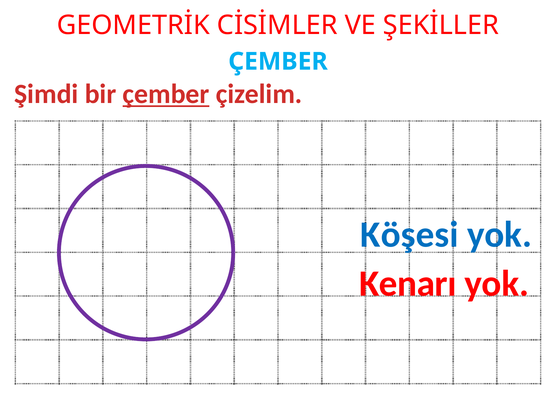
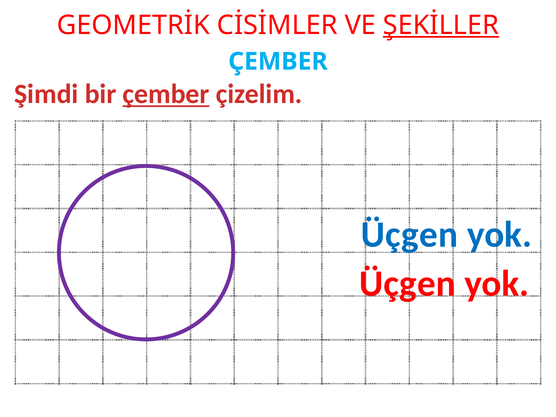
ŞEKİLLER underline: none -> present
Köşesi at (409, 235): Köşesi -> Üçgen
Kenarı at (408, 283): Kenarı -> Üçgen
